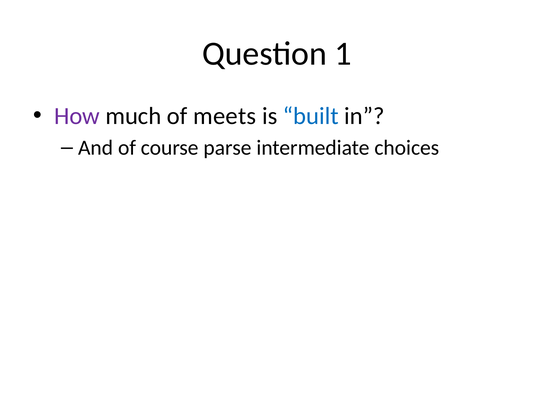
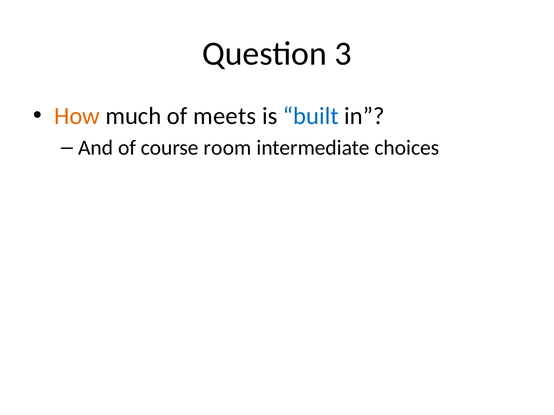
1: 1 -> 3
How colour: purple -> orange
parse: parse -> room
